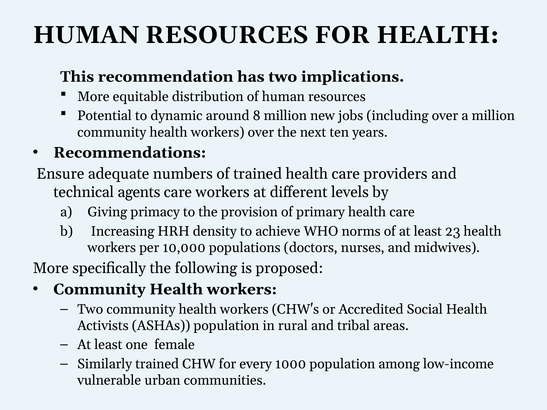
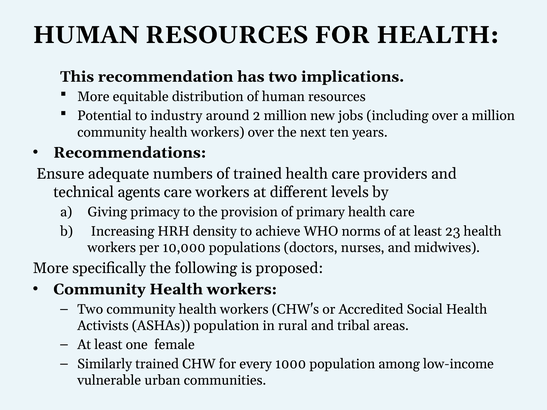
dynamic: dynamic -> industry
8: 8 -> 2
